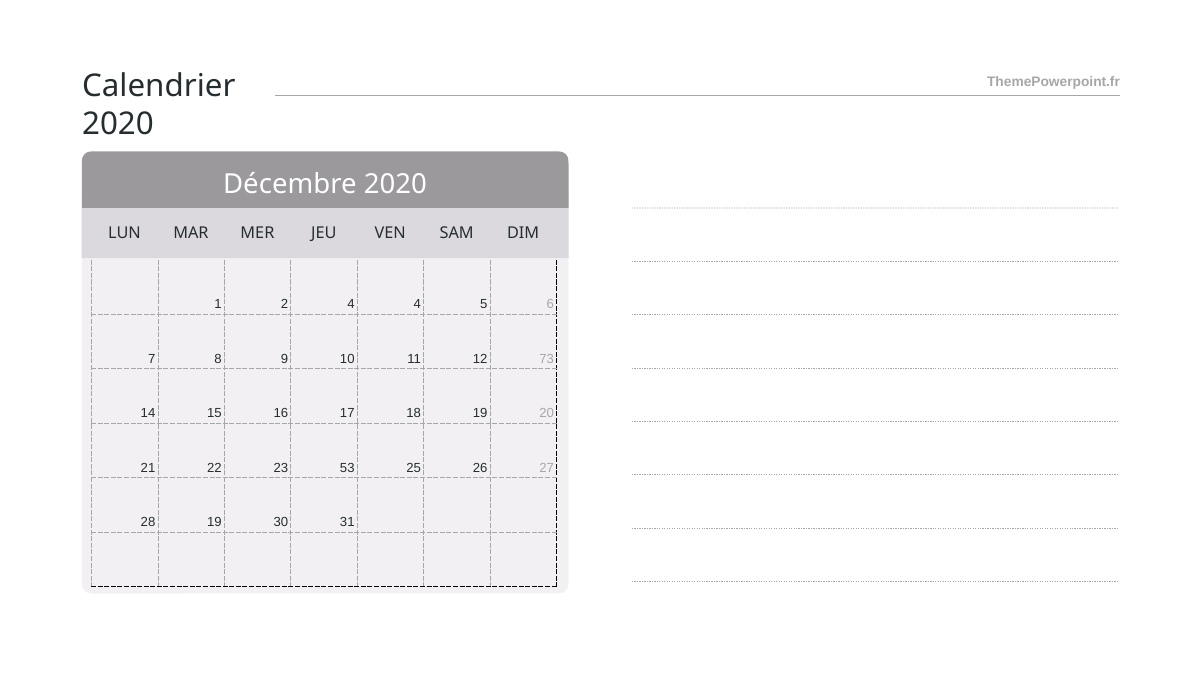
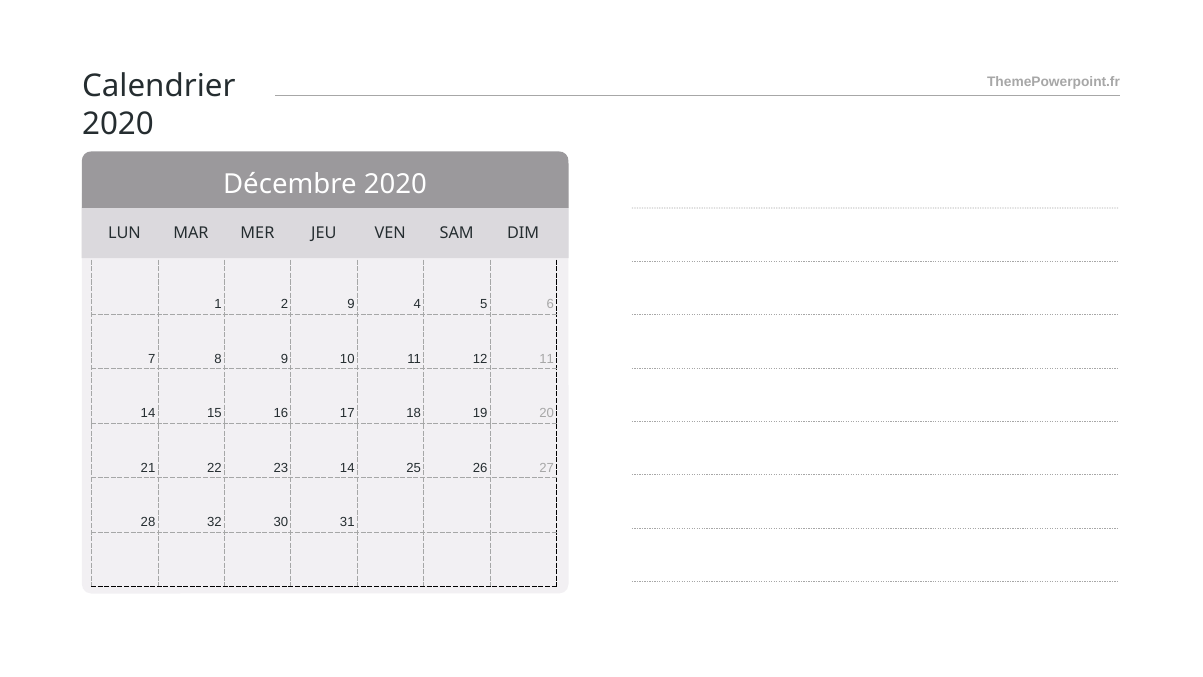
2 4: 4 -> 9
12 73: 73 -> 11
23 53: 53 -> 14
28 19: 19 -> 32
